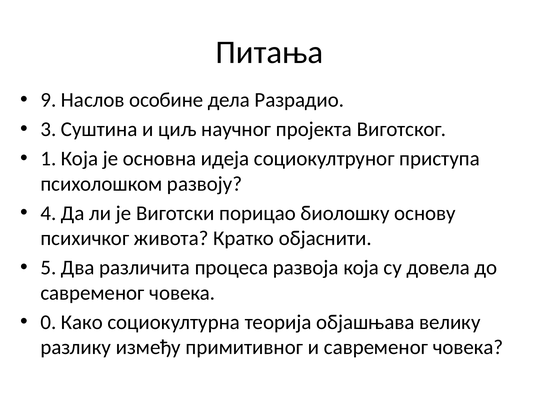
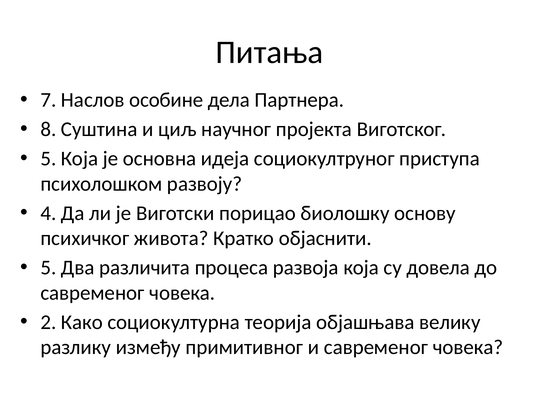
9: 9 -> 7
Разрадио: Разрадио -> Партнера
3: 3 -> 8
1 at (48, 159): 1 -> 5
0: 0 -> 2
